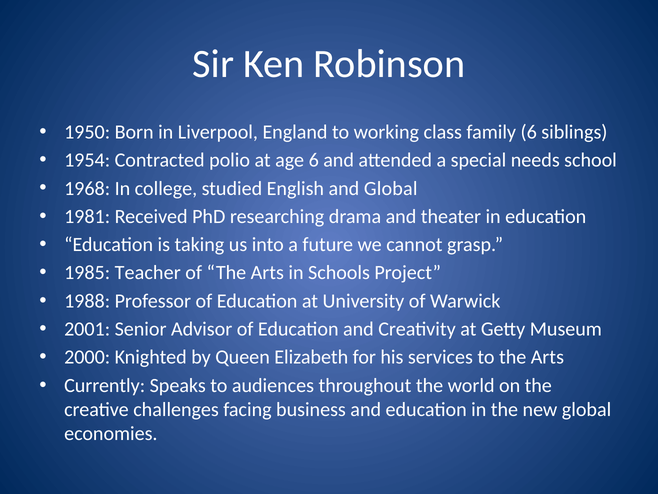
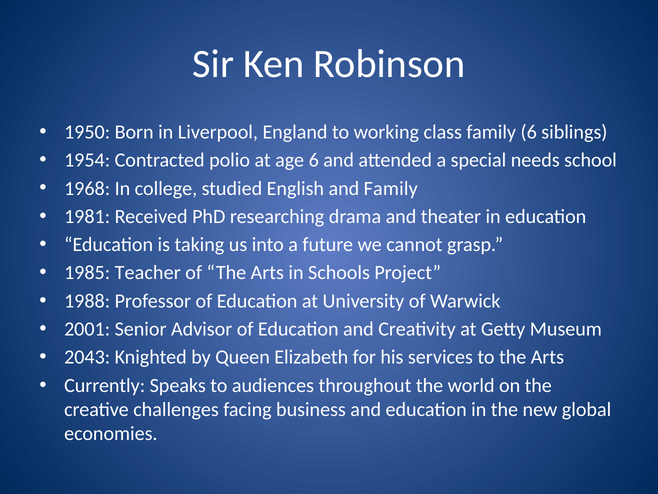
and Global: Global -> Family
2000: 2000 -> 2043
